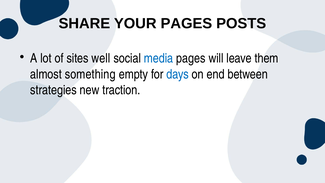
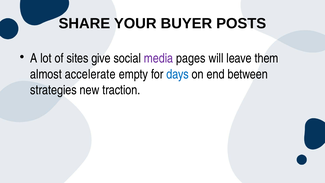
YOUR PAGES: PAGES -> BUYER
well: well -> give
media colour: blue -> purple
something: something -> accelerate
